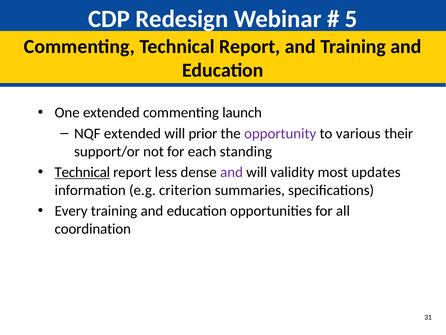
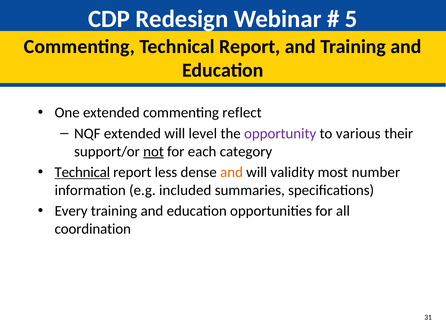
launch: launch -> reflect
prior: prior -> level
not underline: none -> present
standing: standing -> category
and at (232, 172) colour: purple -> orange
updates: updates -> number
criterion: criterion -> included
